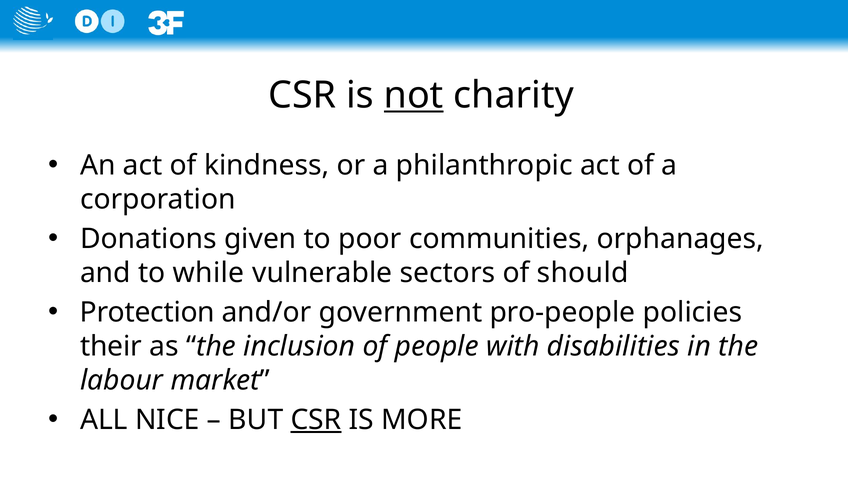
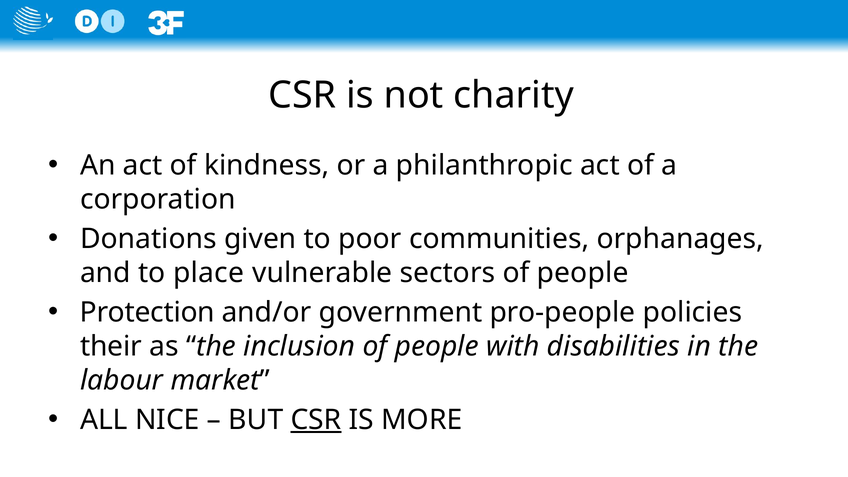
not underline: present -> none
while: while -> place
sectors of should: should -> people
